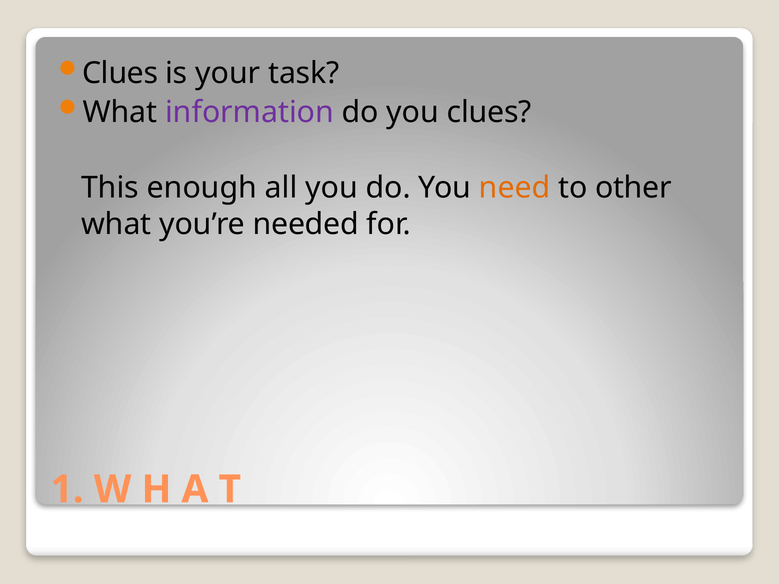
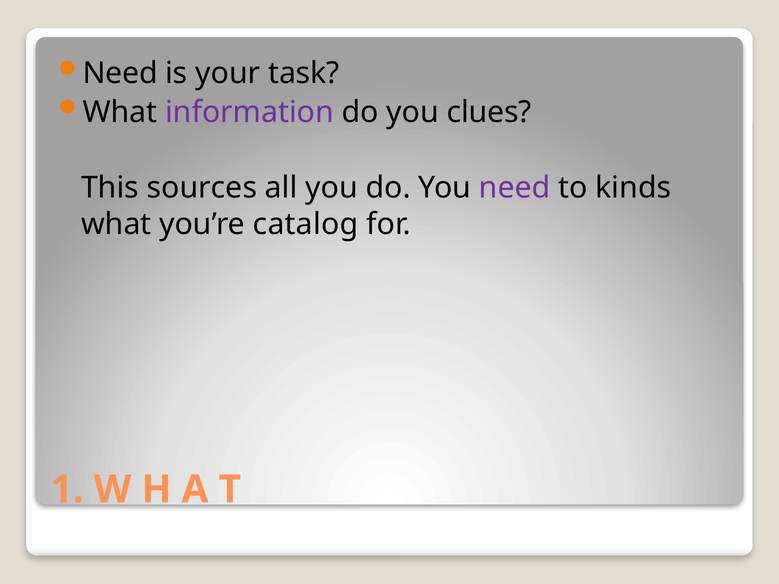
Clues at (120, 73): Clues -> Need
enough: enough -> sources
need at (515, 188) colour: orange -> purple
other: other -> kinds
needed: needed -> catalog
